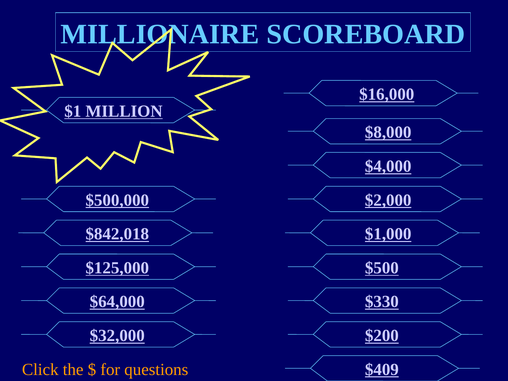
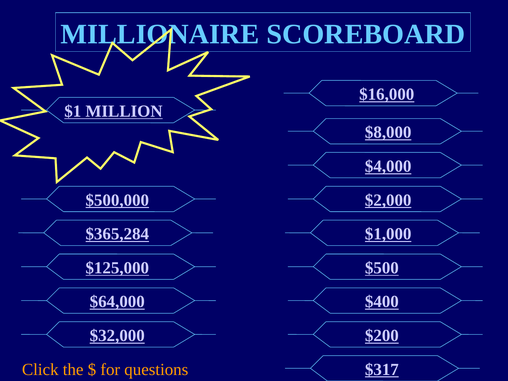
$842,018: $842,018 -> $365,284
$330: $330 -> $400
$409: $409 -> $317
